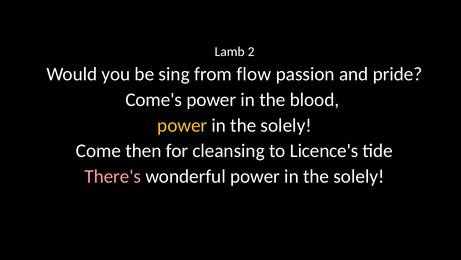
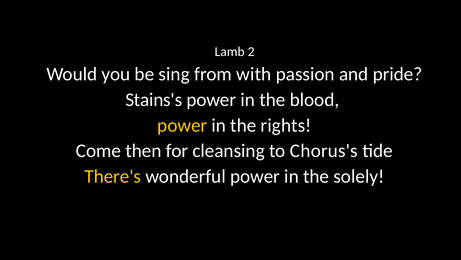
flow: flow -> with
Come's: Come's -> Stains's
solely at (286, 125): solely -> rights
Licence's: Licence's -> Chorus's
There's colour: pink -> yellow
